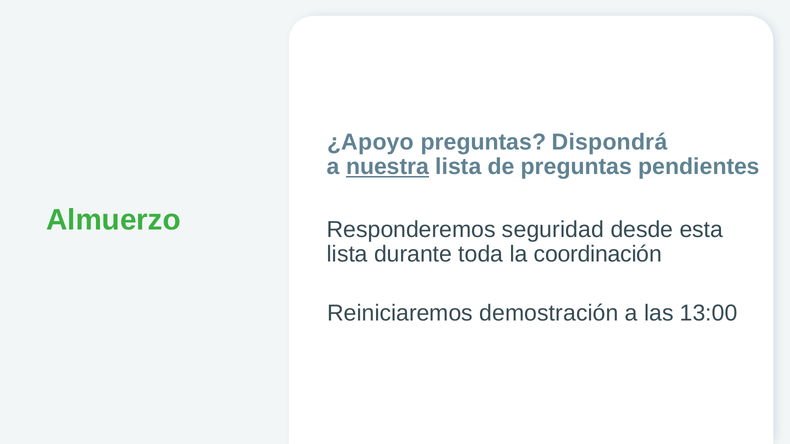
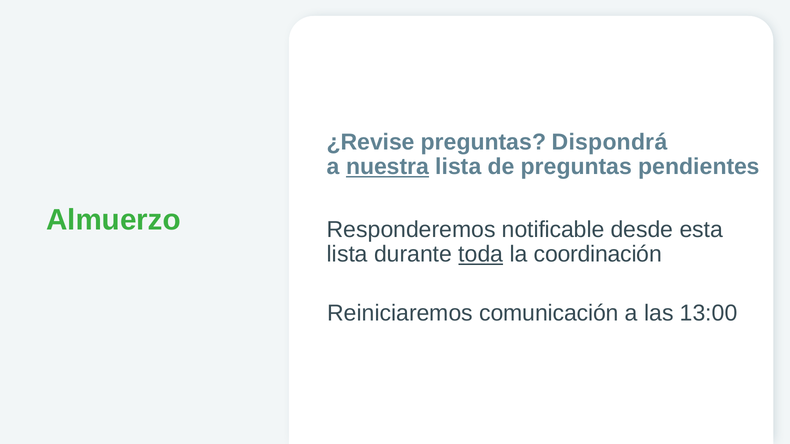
¿Apoyo: ¿Apoyo -> ¿Revise
seguridad: seguridad -> notificable
toda underline: none -> present
demostración: demostración -> comunicación
